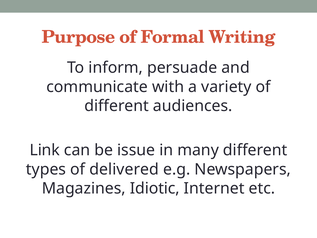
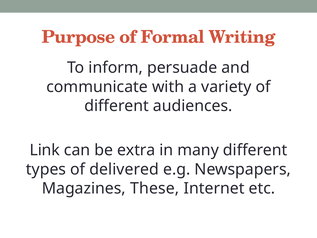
issue: issue -> extra
Idiotic: Idiotic -> These
